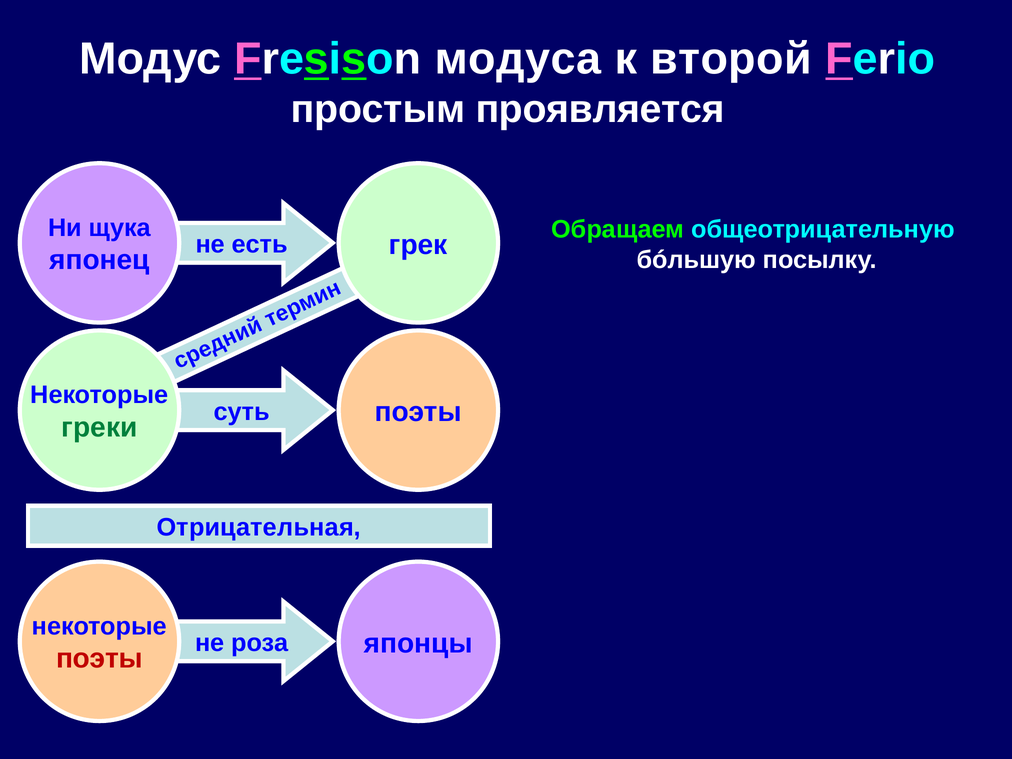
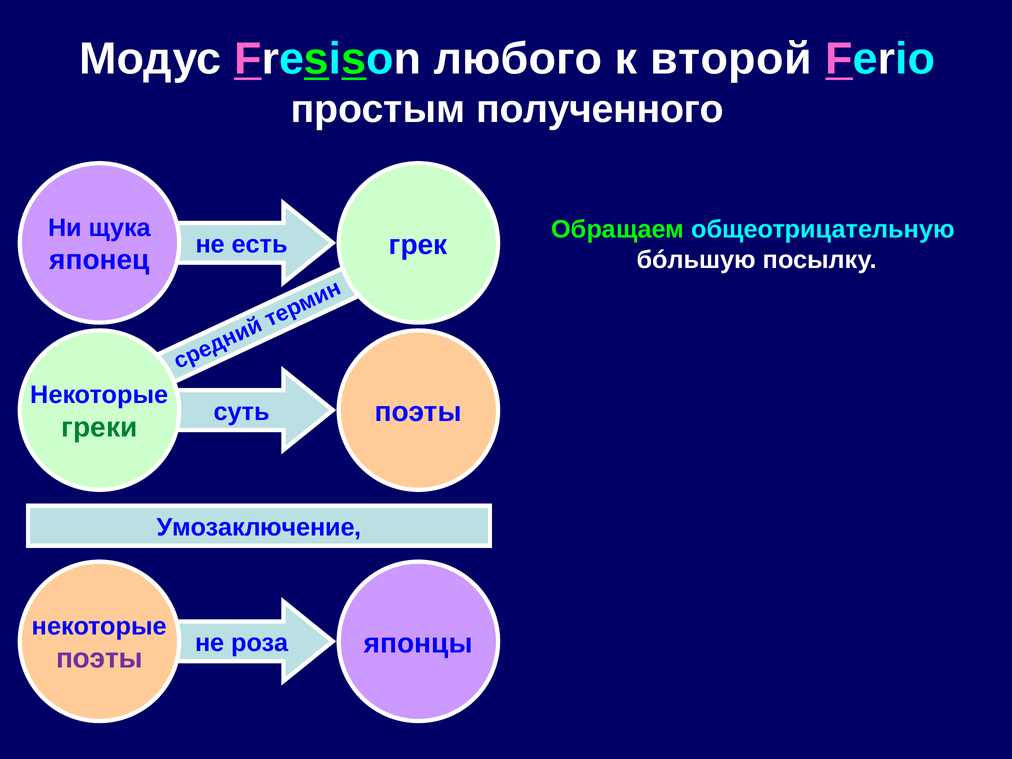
модуса: модуса -> любого
проявляется: проявляется -> полученного
Отрицательная: Отрицательная -> Умозаключение
поэты at (99, 658) colour: red -> purple
